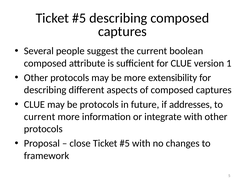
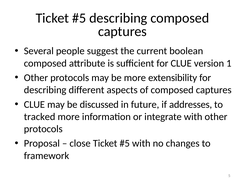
be protocols: protocols -> discussed
current at (40, 117): current -> tracked
